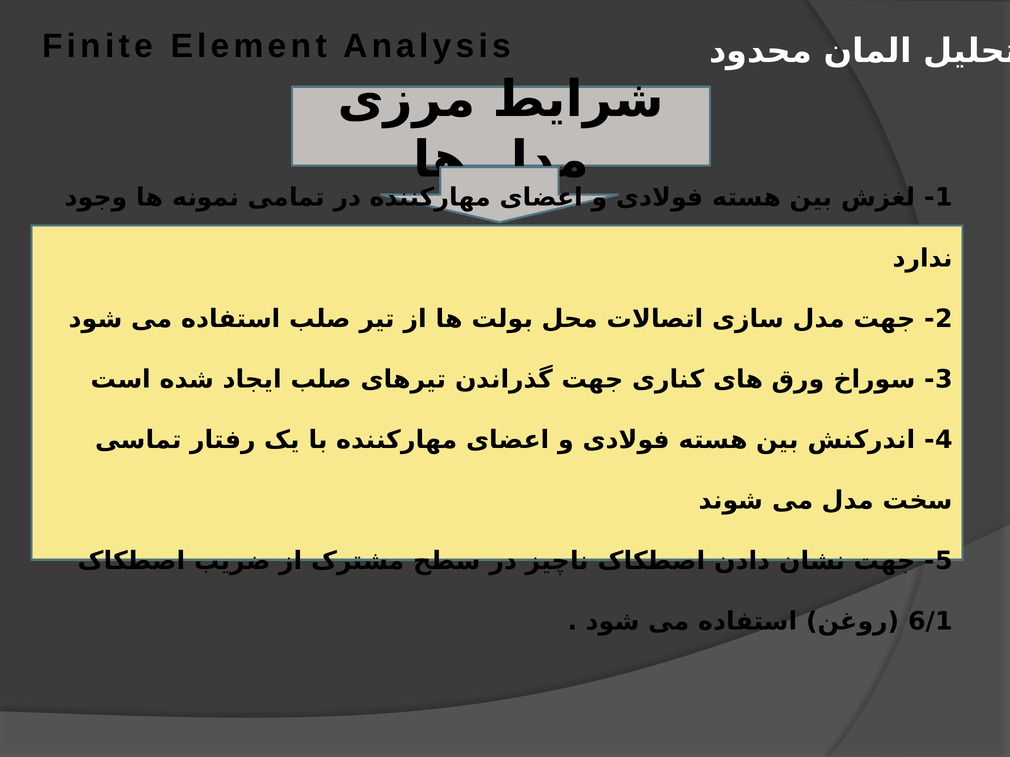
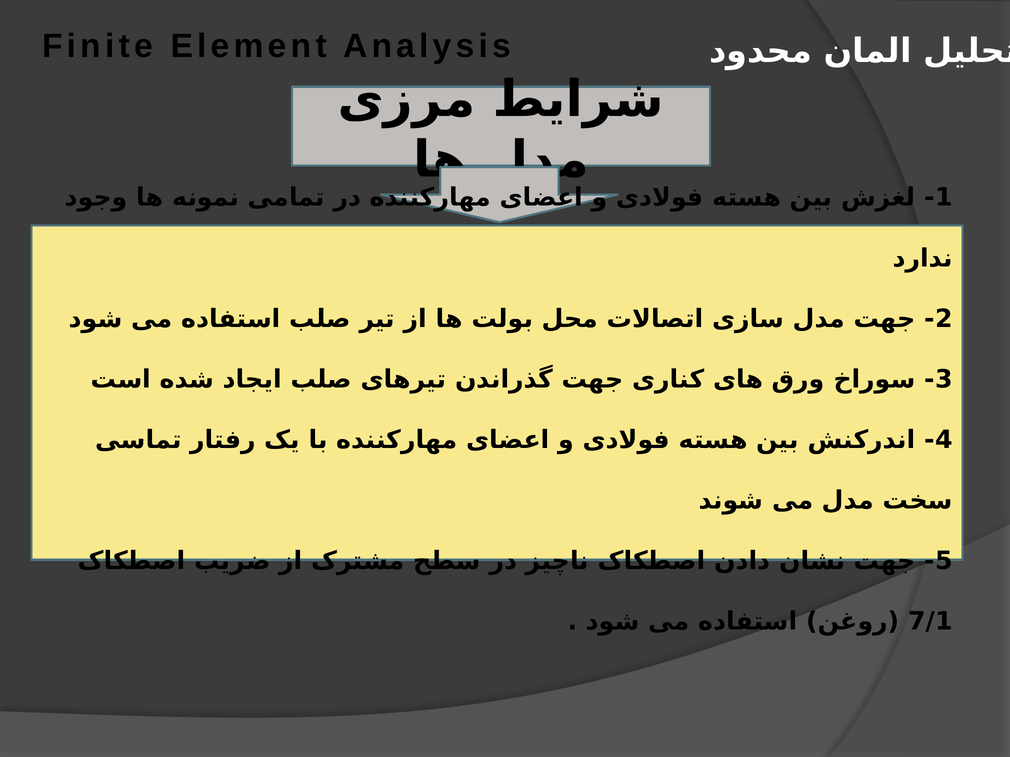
6/1: 6/1 -> 7/1
